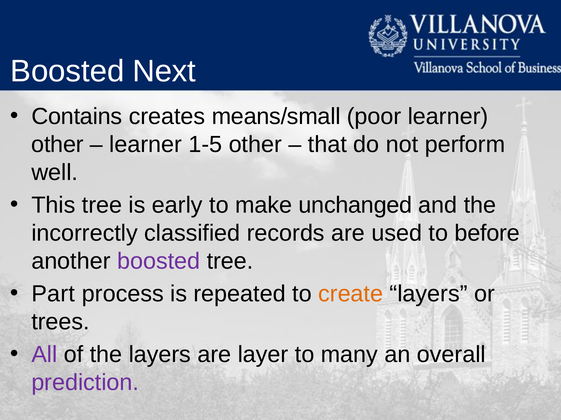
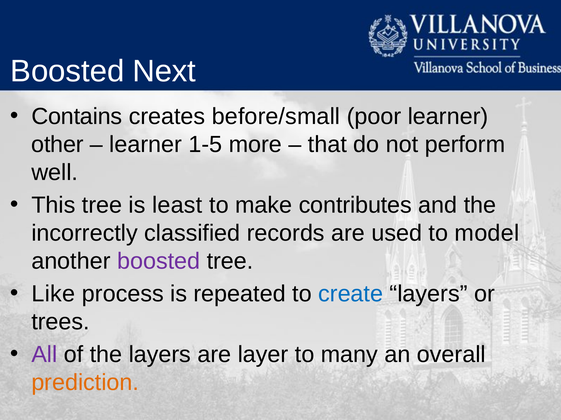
means/small: means/small -> before/small
1-5 other: other -> more
early: early -> least
unchanged: unchanged -> contributes
before: before -> model
Part: Part -> Like
create colour: orange -> blue
prediction colour: purple -> orange
